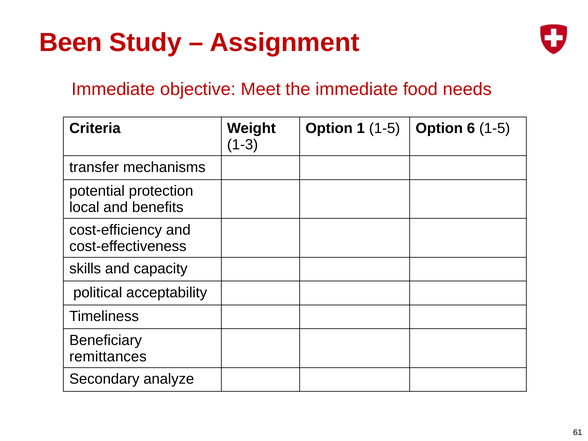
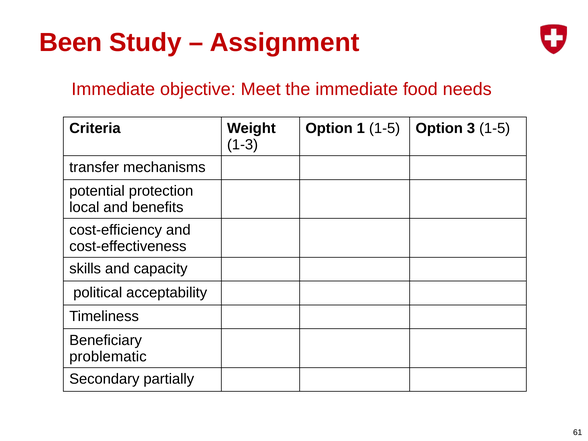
6: 6 -> 3
remittances: remittances -> problematic
analyze: analyze -> partially
